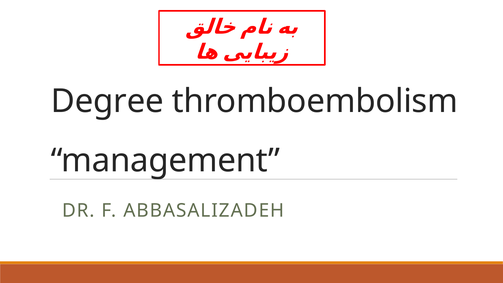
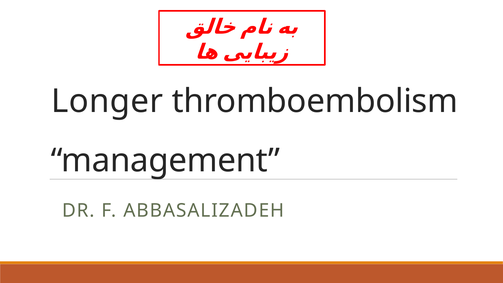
Degree: Degree -> Longer
